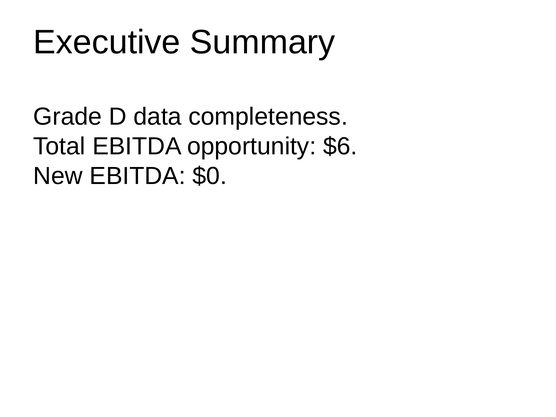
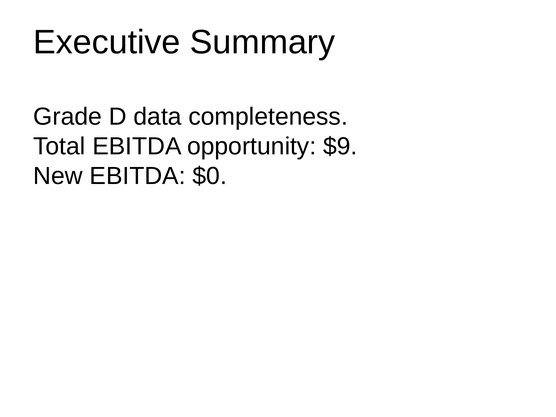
$6: $6 -> $9
